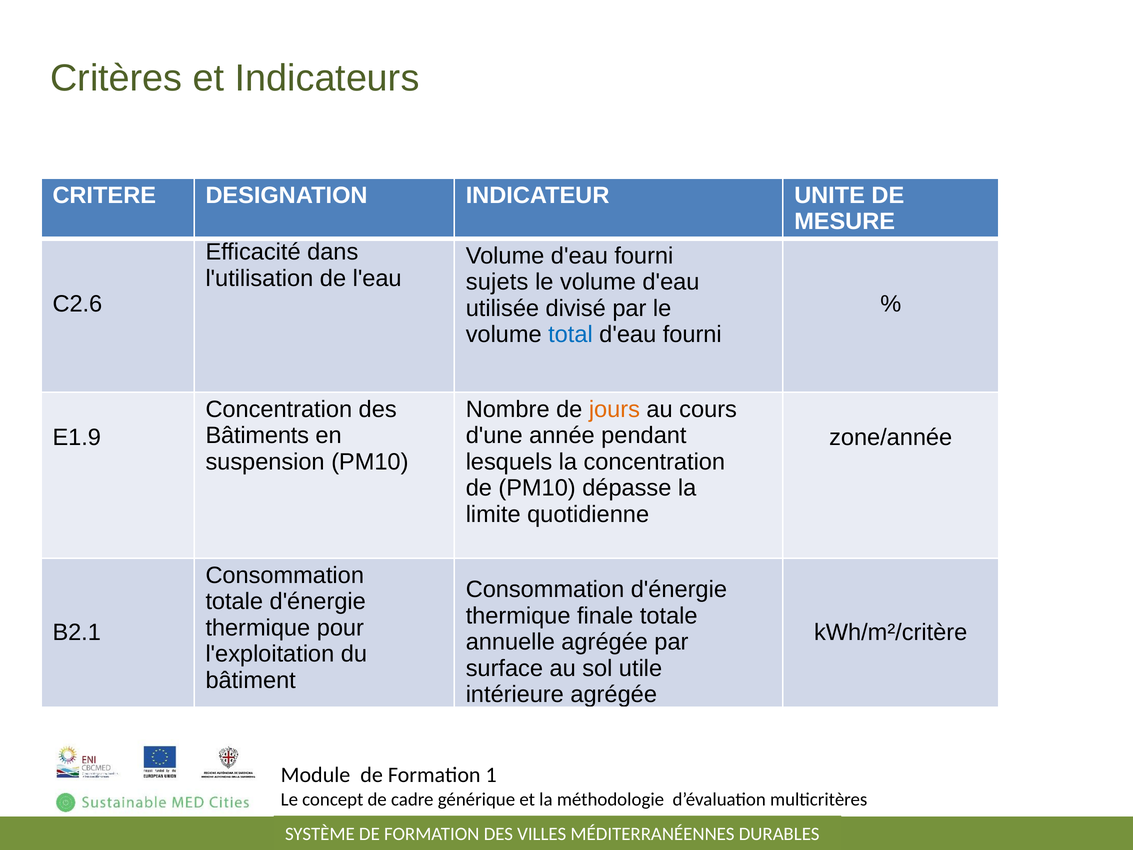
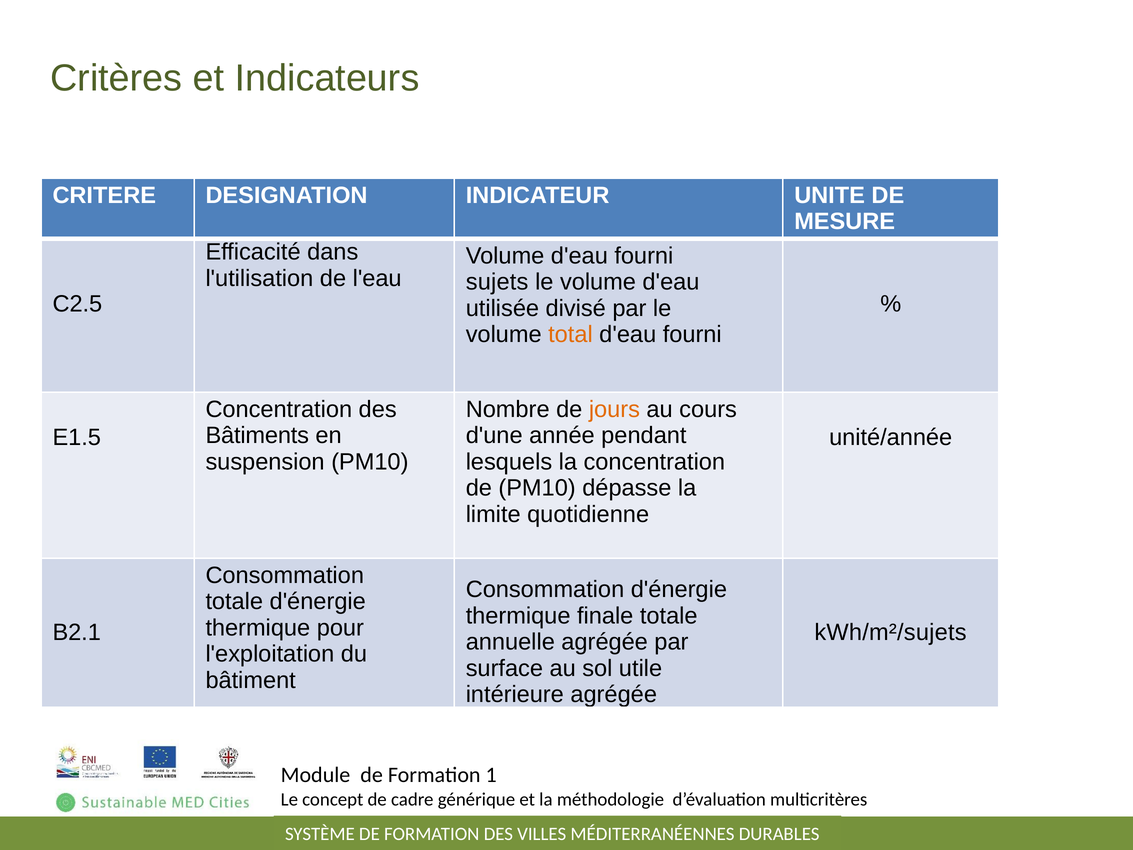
C2.6: C2.6 -> C2.5
total colour: blue -> orange
E1.9: E1.9 -> E1.5
zone/année: zone/année -> unité/année
kWh/m²/critère: kWh/m²/critère -> kWh/m²/sujets
